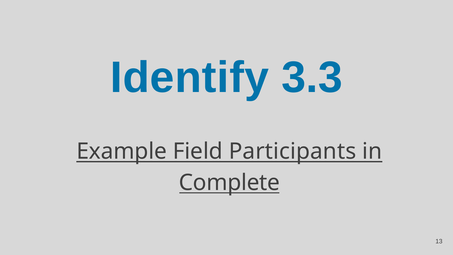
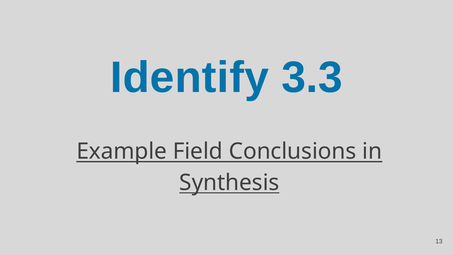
Participants: Participants -> Conclusions
Complete: Complete -> Synthesis
